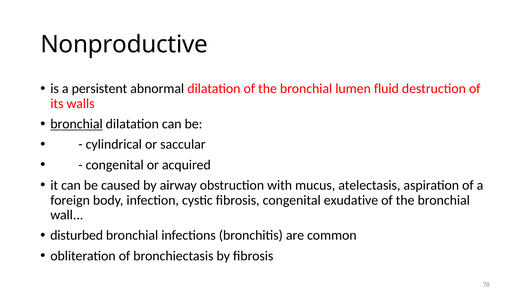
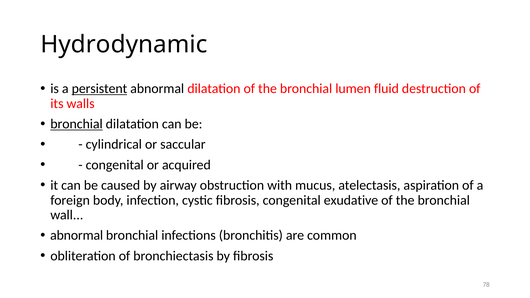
Nonproductive: Nonproductive -> Hydrodynamic
persistent underline: none -> present
disturbed at (77, 236): disturbed -> abnormal
